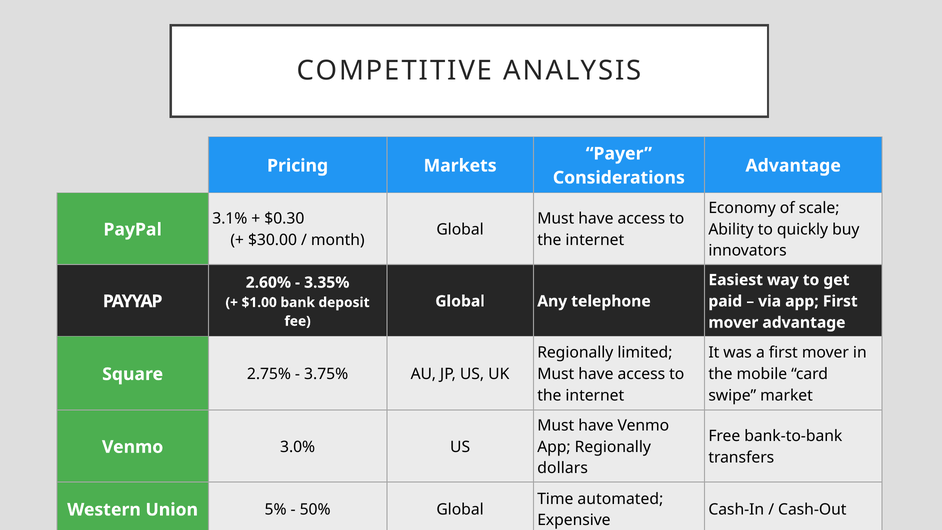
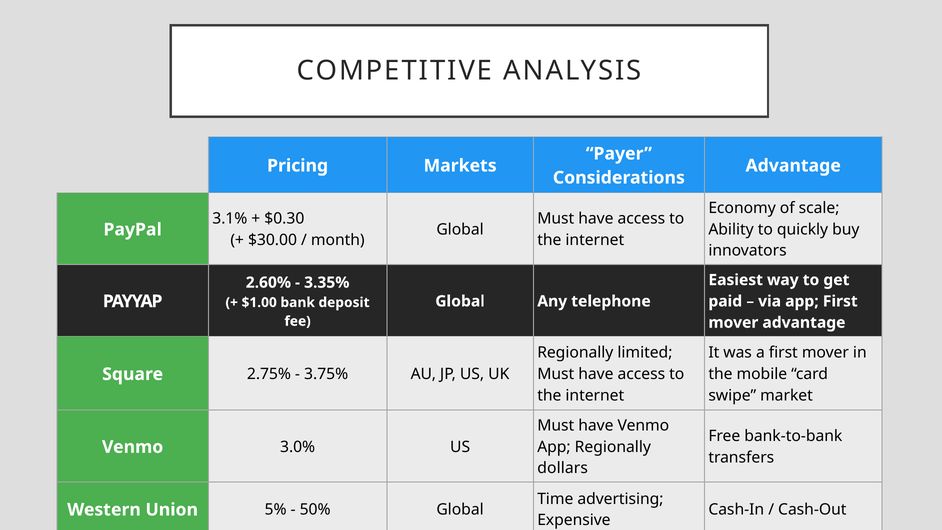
automated: automated -> advertising
